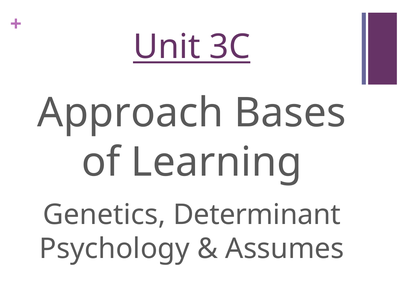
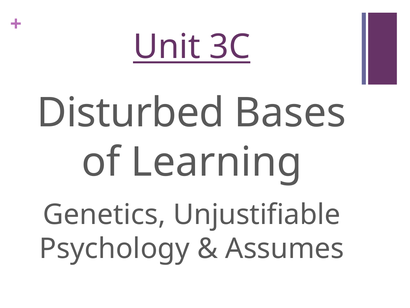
Approach: Approach -> Disturbed
Determinant: Determinant -> Unjustifiable
